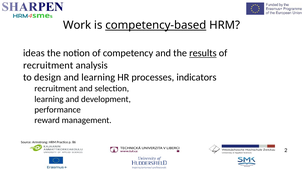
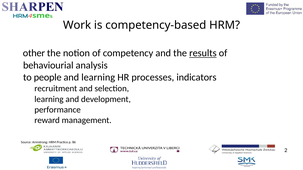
competency-based underline: present -> none
ideas: ideas -> other
recruitment at (48, 65): recruitment -> behaviourial
design: design -> people
